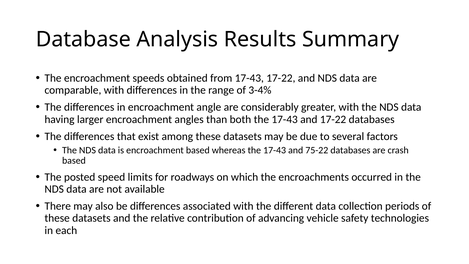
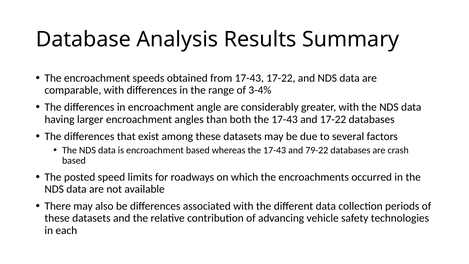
75-22: 75-22 -> 79-22
